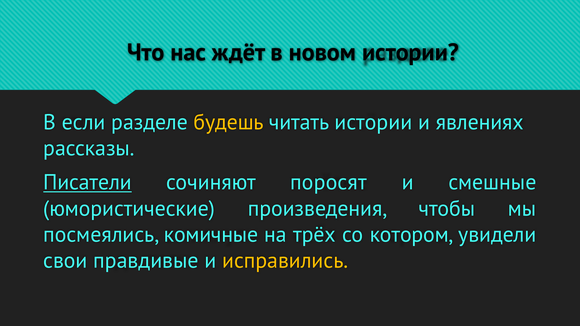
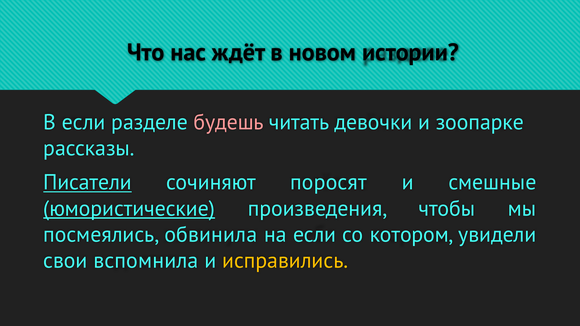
будешь colour: yellow -> pink
читать истории: истории -> девочки
явлениях: явлениях -> зоопарке
юмористические underline: none -> present
комичные: комичные -> обвинила
на трёх: трёх -> если
правдивые: правдивые -> вспомнила
